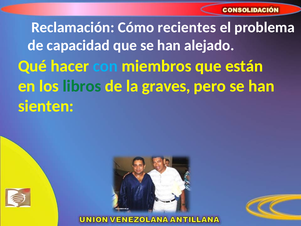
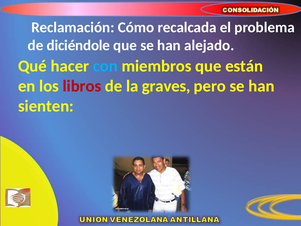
recientes: recientes -> recalcada
capacidad: capacidad -> diciéndole
libros colour: green -> red
